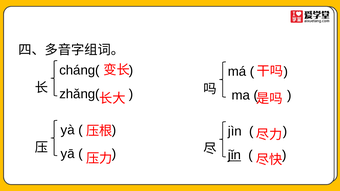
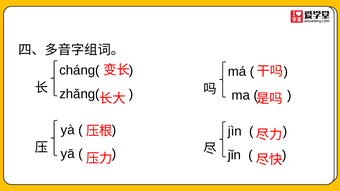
jǐn underline: present -> none
